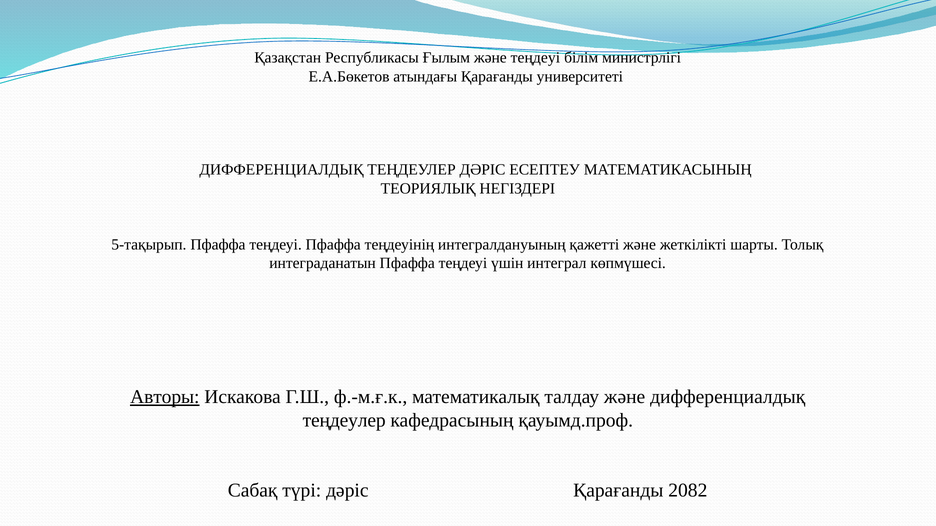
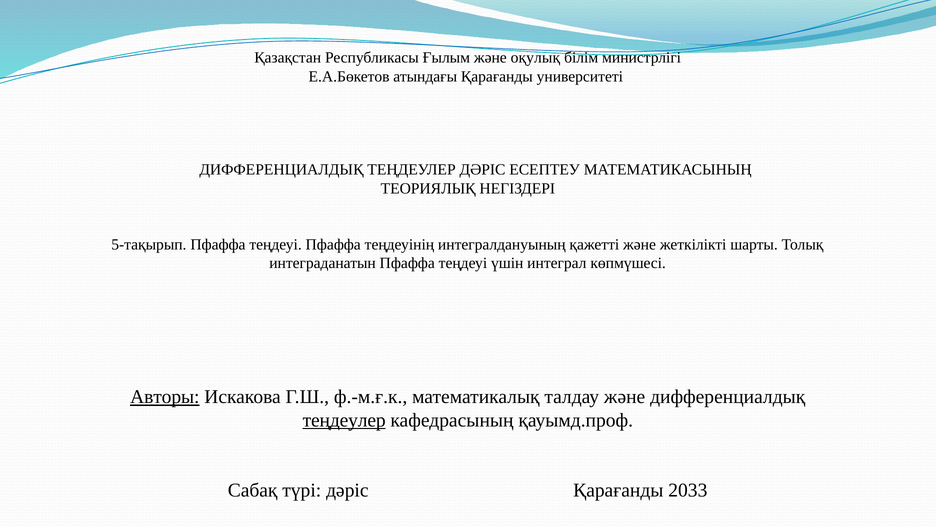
және теңдеуі: теңдеуі -> оқулық
теңдеулер at (344, 421) underline: none -> present
2082: 2082 -> 2033
